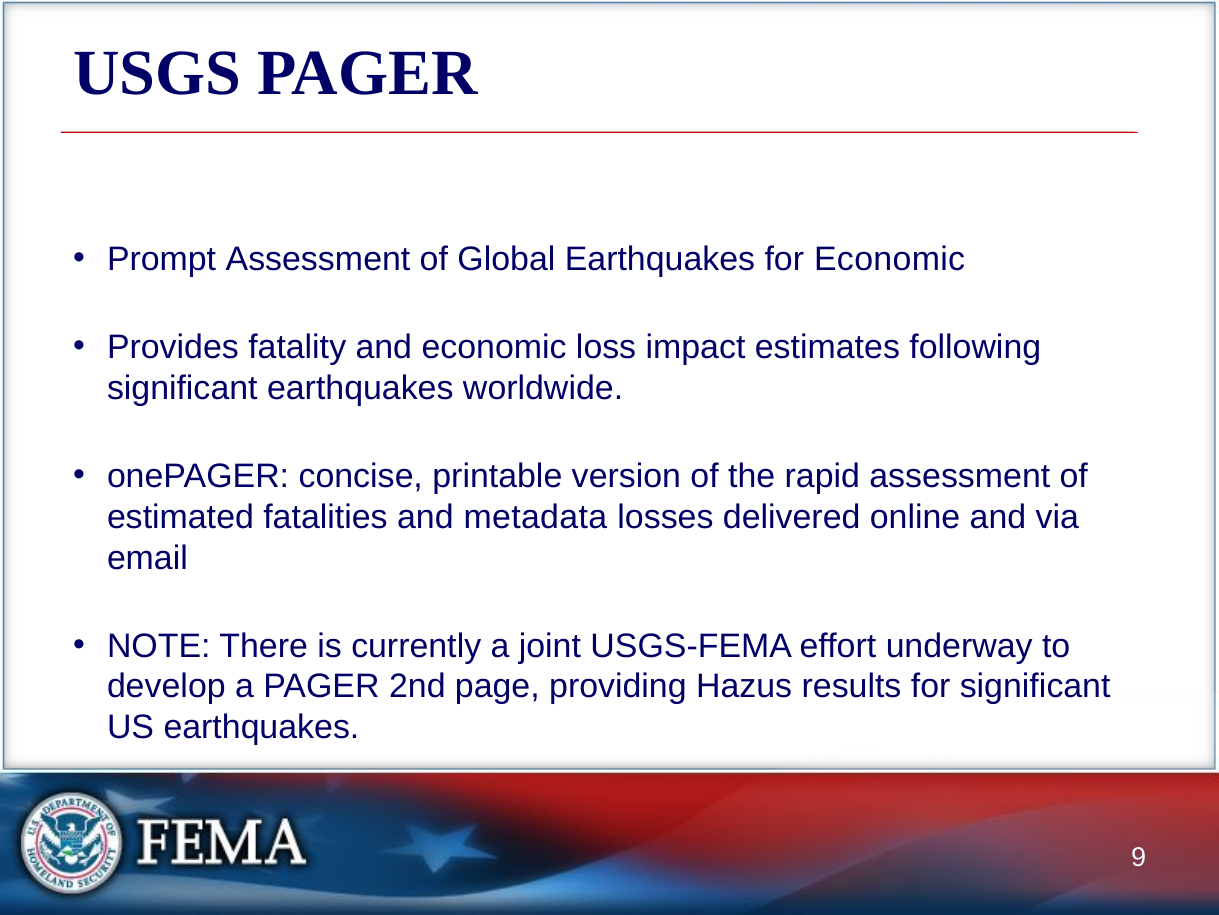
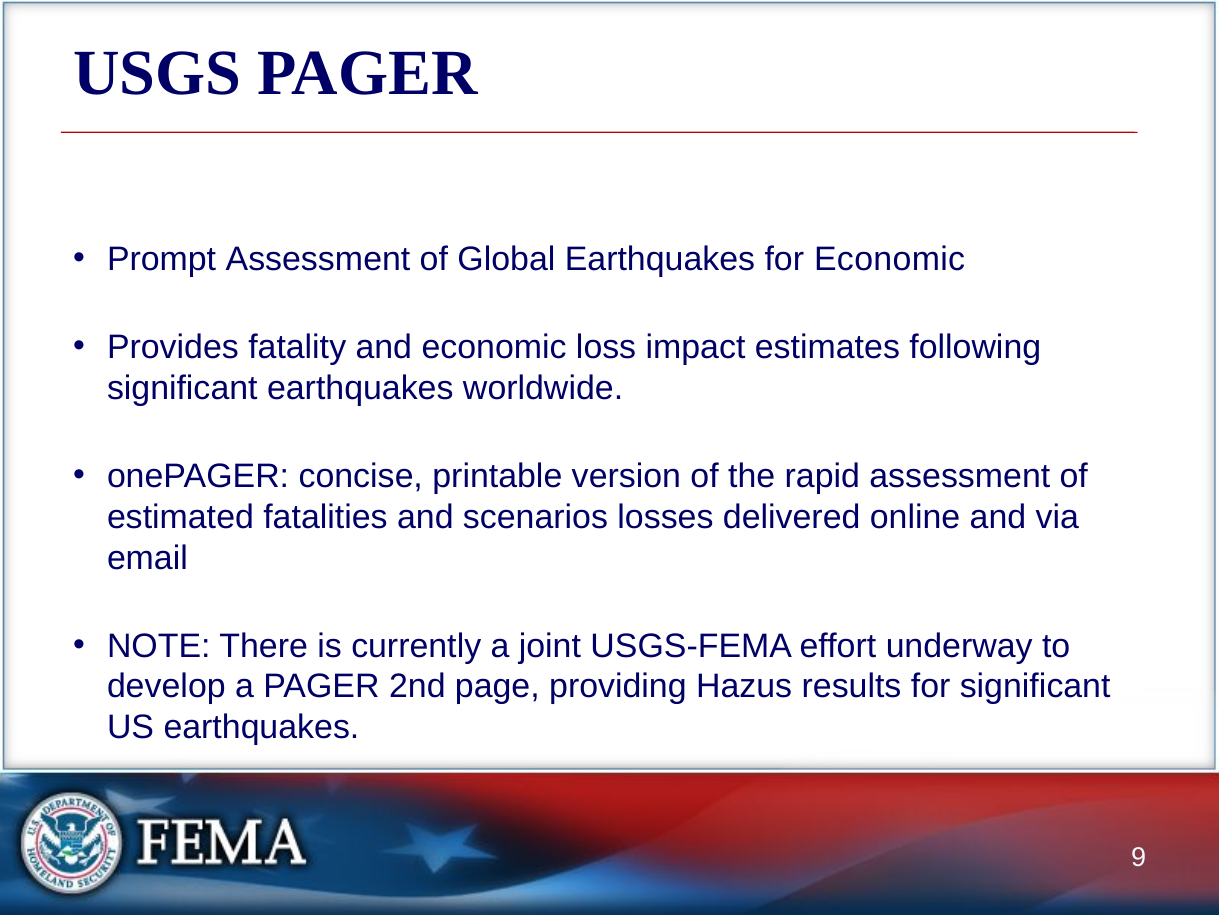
metadata: metadata -> scenarios
